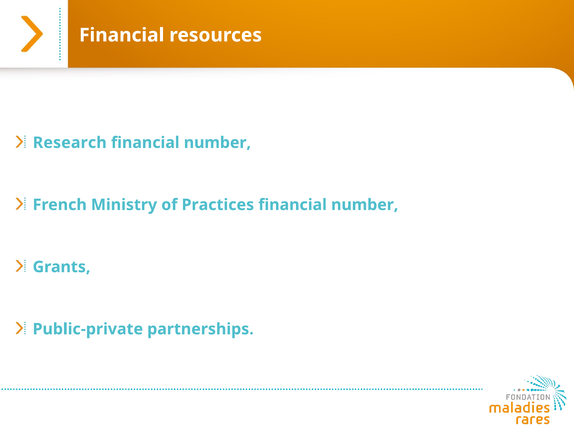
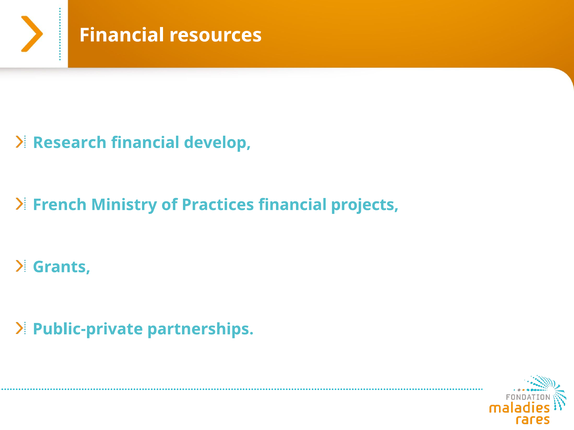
number at (217, 143): number -> develop
number at (365, 205): number -> projects
